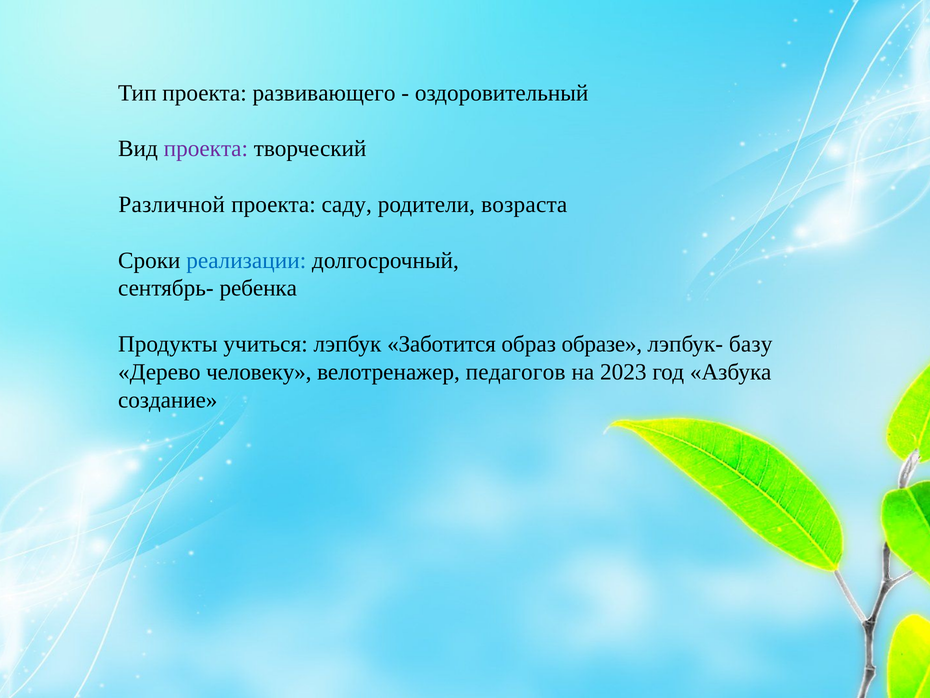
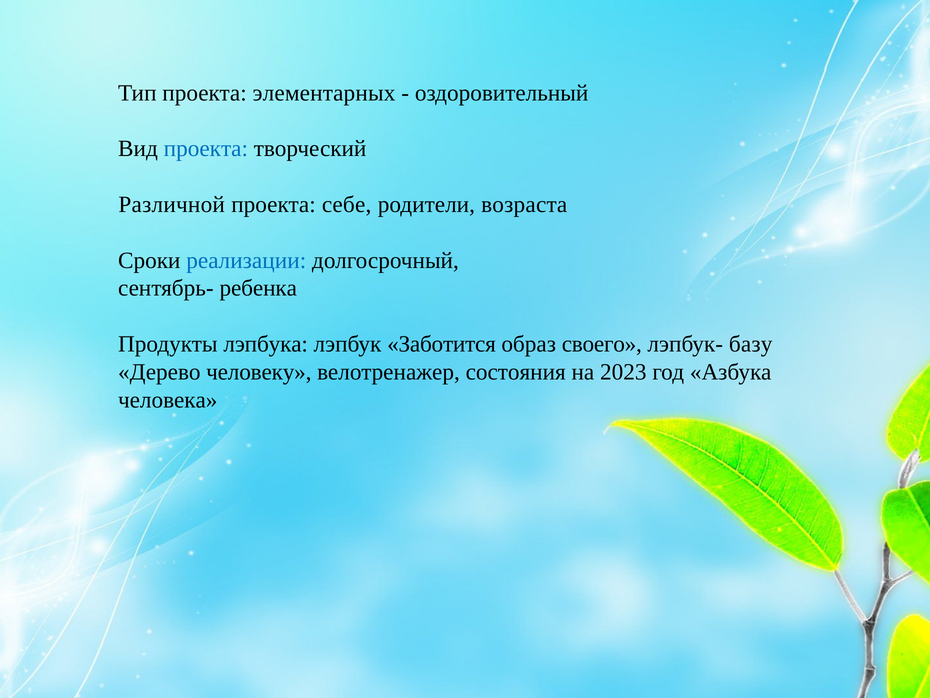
развивающего: развивающего -> элементарных
проекта at (206, 149) colour: purple -> blue
саду: саду -> себе
учиться: учиться -> лэпбука
образе: образе -> своего
педагогов: педагогов -> состояния
создание: создание -> человека
